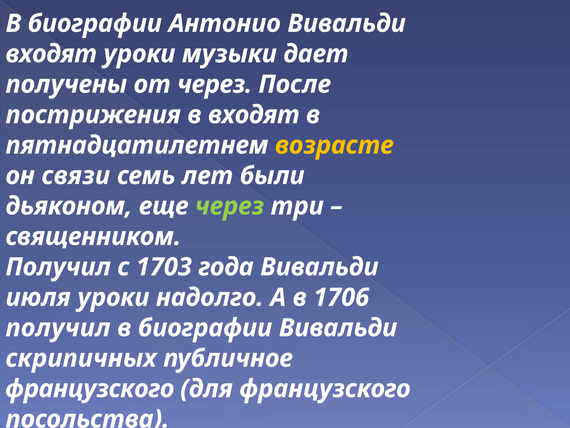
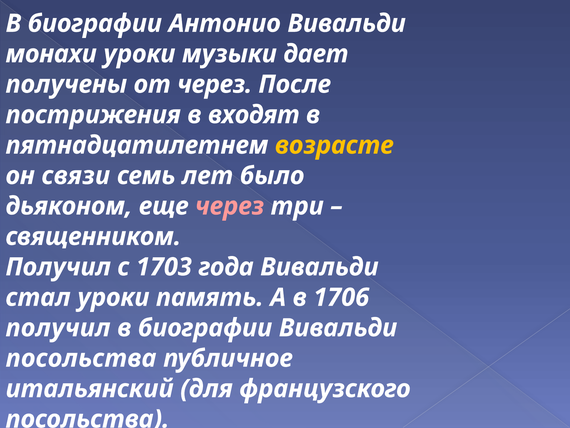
входят at (51, 54): входят -> монахи
были: были -> было
через at (230, 206) colour: light green -> pink
июля: июля -> стал
надолго: надолго -> память
скрипичных at (81, 358): скрипичных -> посольства
французского at (90, 388): французского -> итальянский
